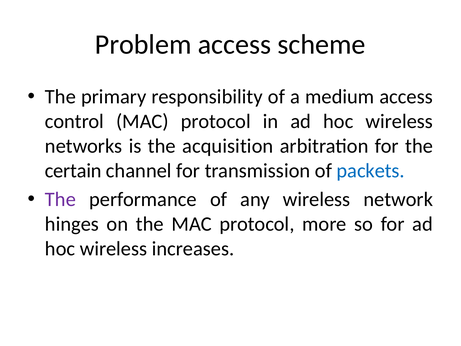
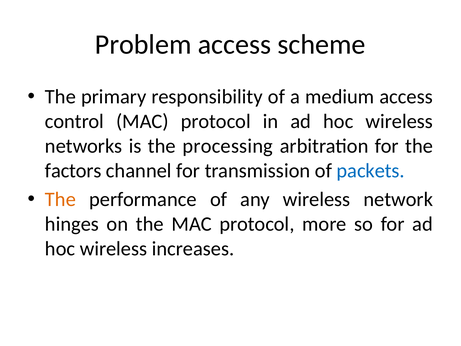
acquisition: acquisition -> processing
certain: certain -> factors
The at (60, 199) colour: purple -> orange
